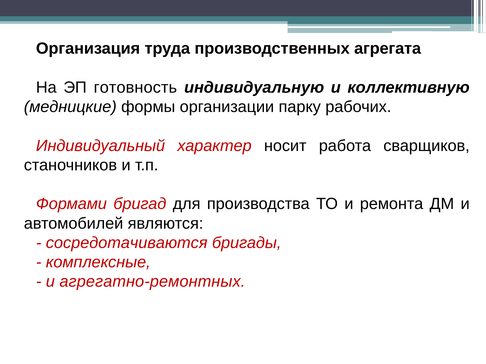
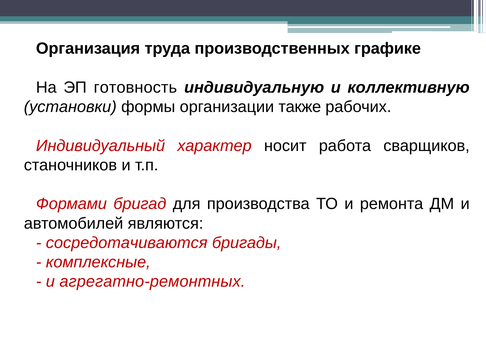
агрегата: агрегата -> графике
медницкие: медницкие -> установки
парку: парку -> также
